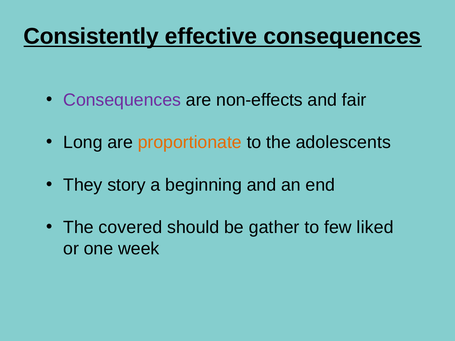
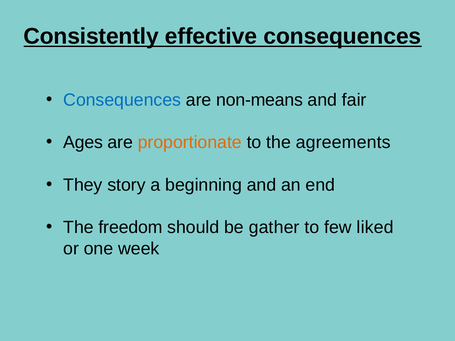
Consequences at (122, 100) colour: purple -> blue
non-effects: non-effects -> non-means
Long: Long -> Ages
adolescents: adolescents -> agreements
covered: covered -> freedom
